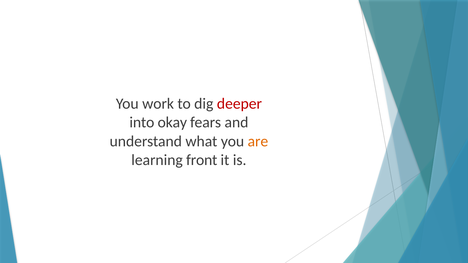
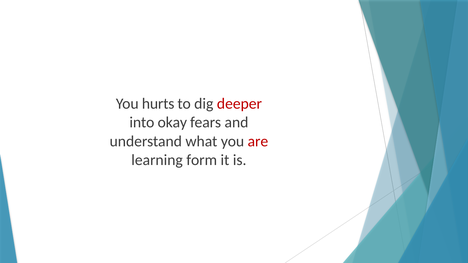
work: work -> hurts
are colour: orange -> red
front: front -> form
